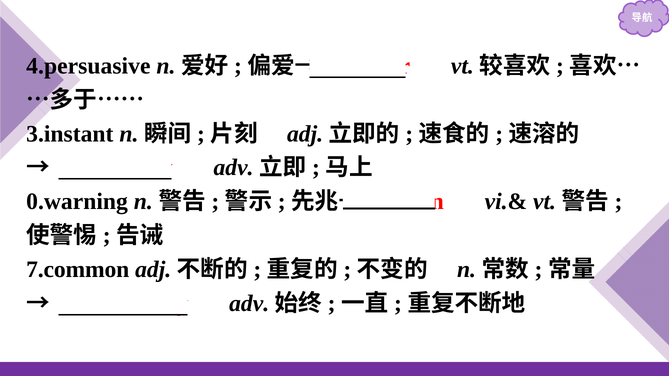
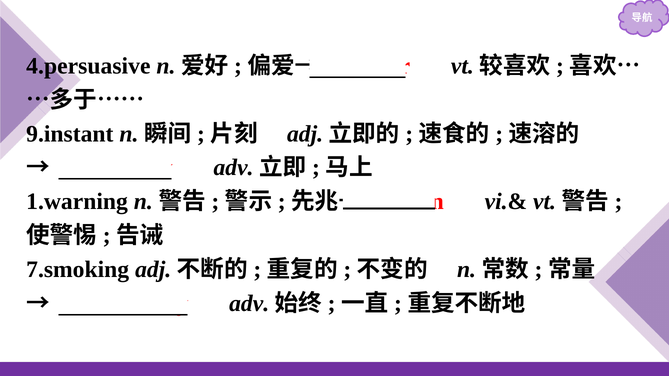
3.instant: 3.instant -> 9.instant
0.warning: 0.warning -> 1.warning
7.common: 7.common -> 7.smoking
